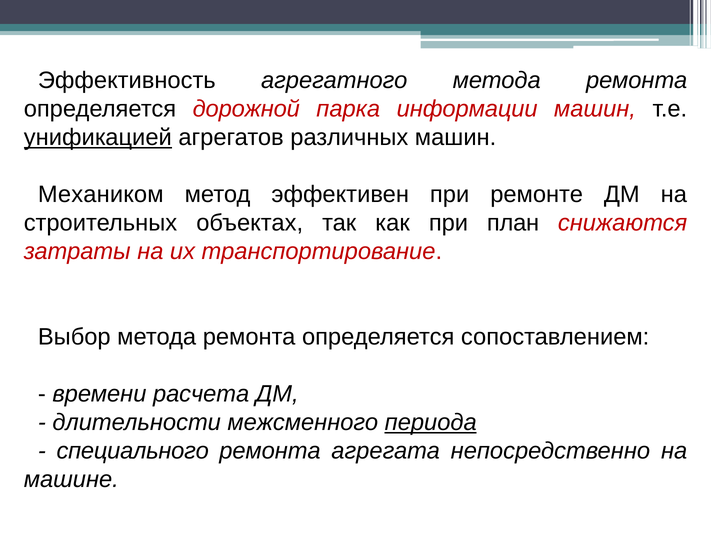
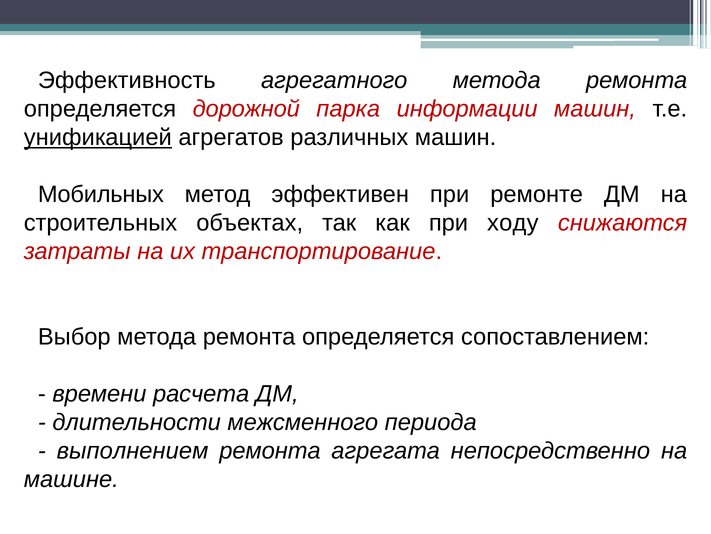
Механиком: Механиком -> Мобильных
план: план -> ходу
периода underline: present -> none
специального: специального -> выполнением
